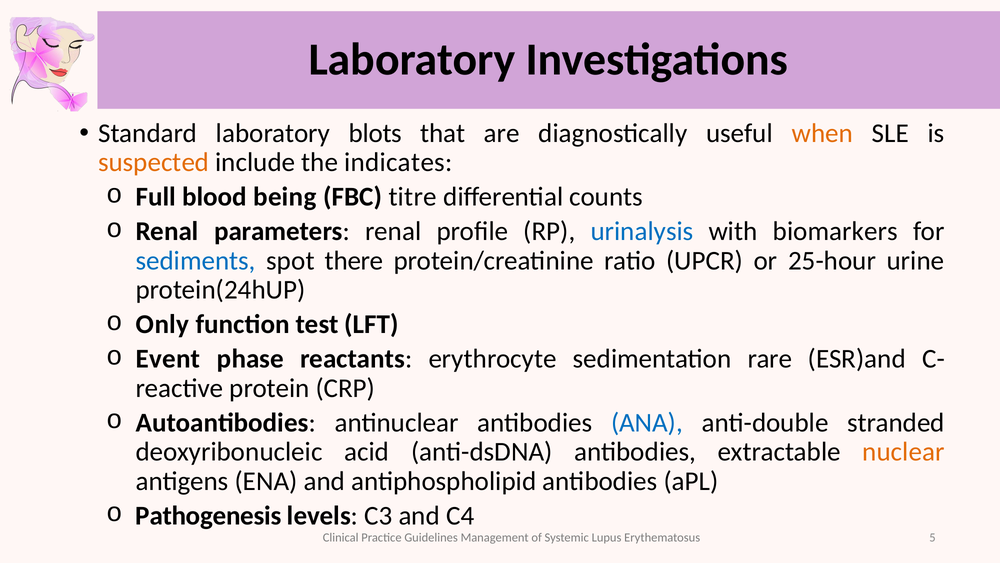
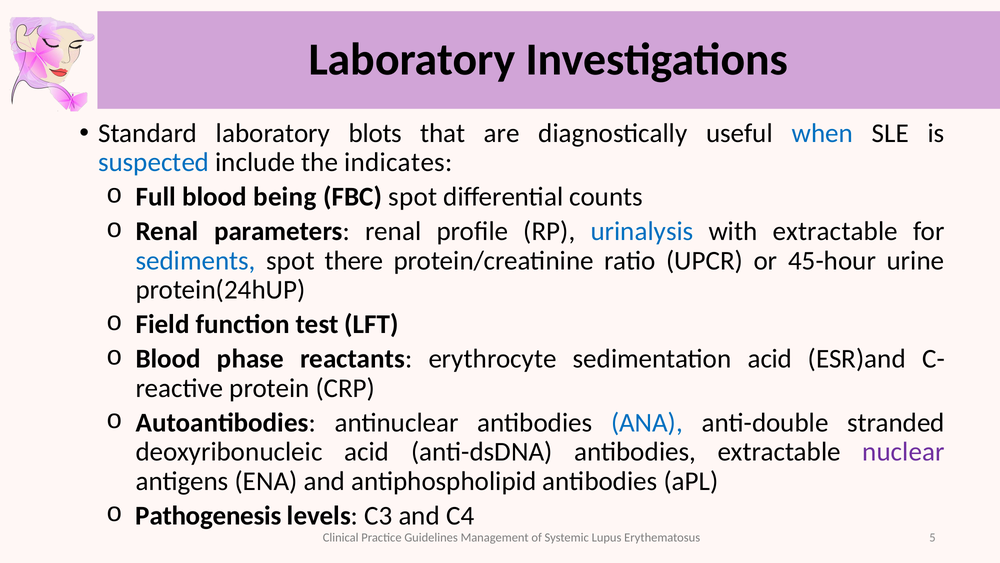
when colour: orange -> blue
suspected colour: orange -> blue
FBC titre: titre -> spot
with biomarkers: biomarkers -> extractable
25-hour: 25-hour -> 45-hour
Only: Only -> Field
Event at (168, 359): Event -> Blood
sedimentation rare: rare -> acid
nuclear colour: orange -> purple
